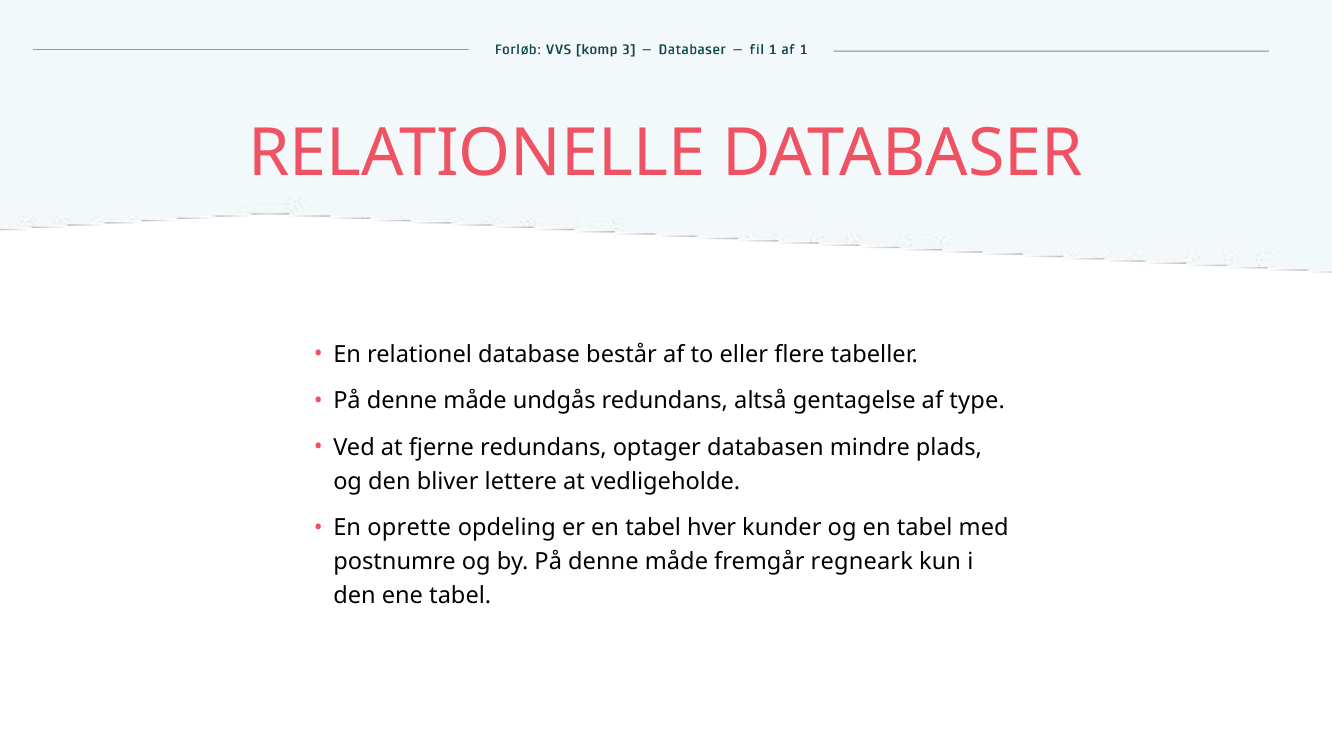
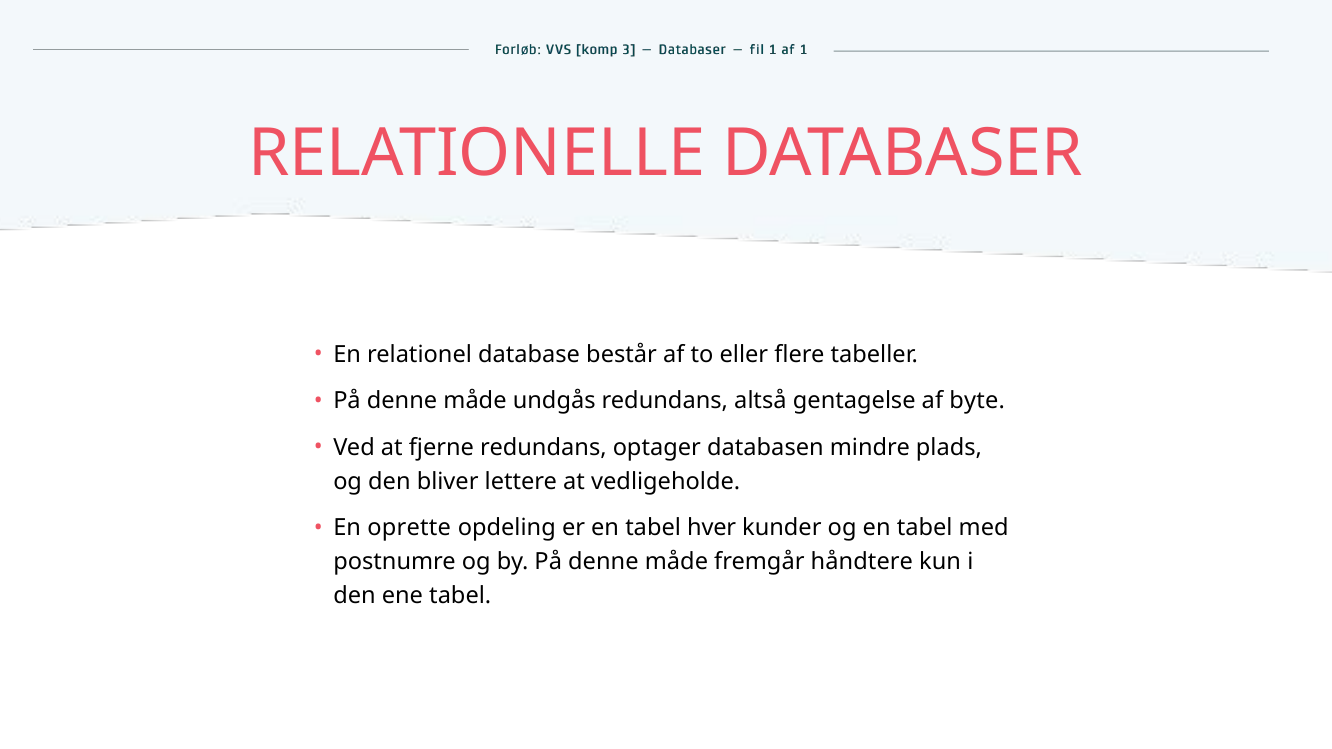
type: type -> byte
regneark: regneark -> håndtere
